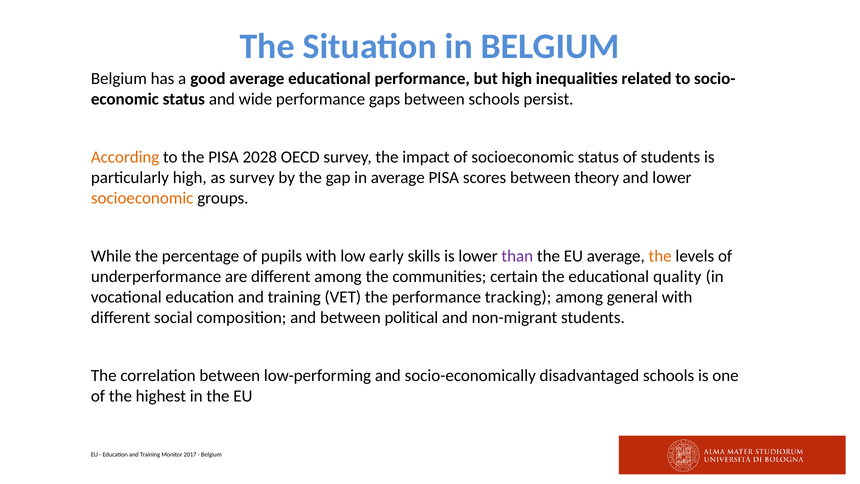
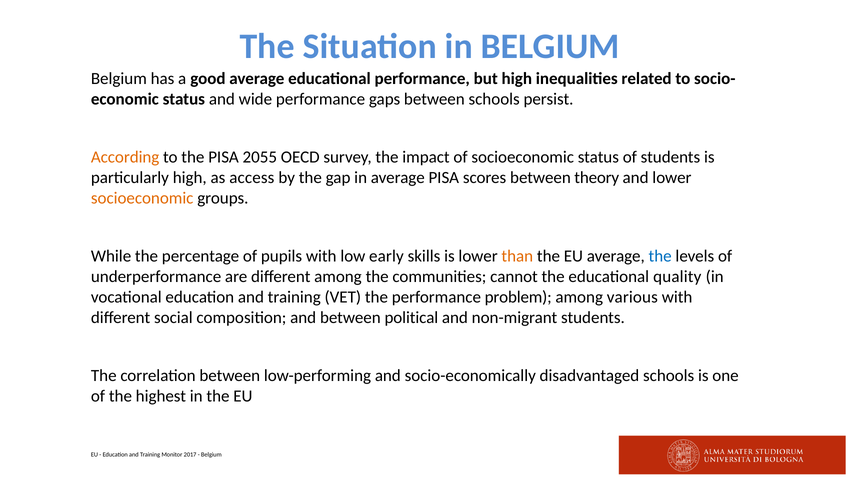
2028: 2028 -> 2055
as survey: survey -> access
than colour: purple -> orange
the at (660, 256) colour: orange -> blue
certain: certain -> cannot
tracking: tracking -> problem
general: general -> various
